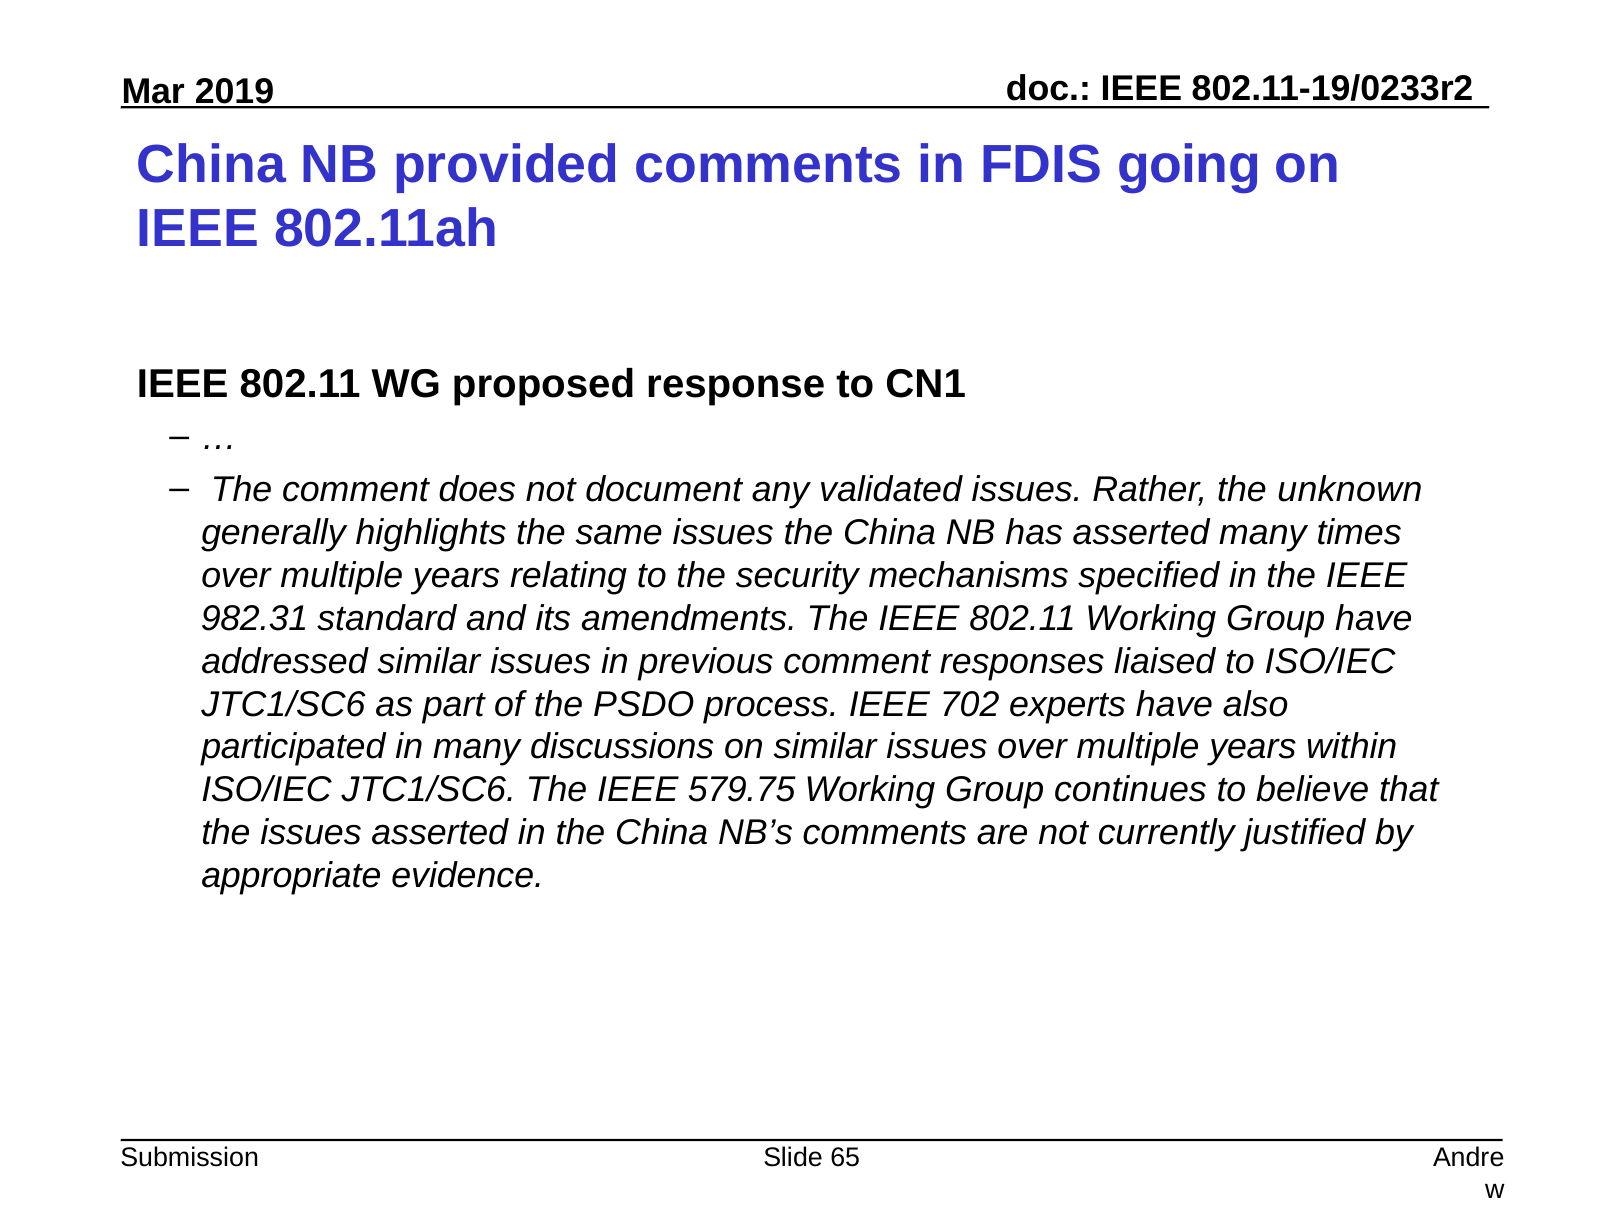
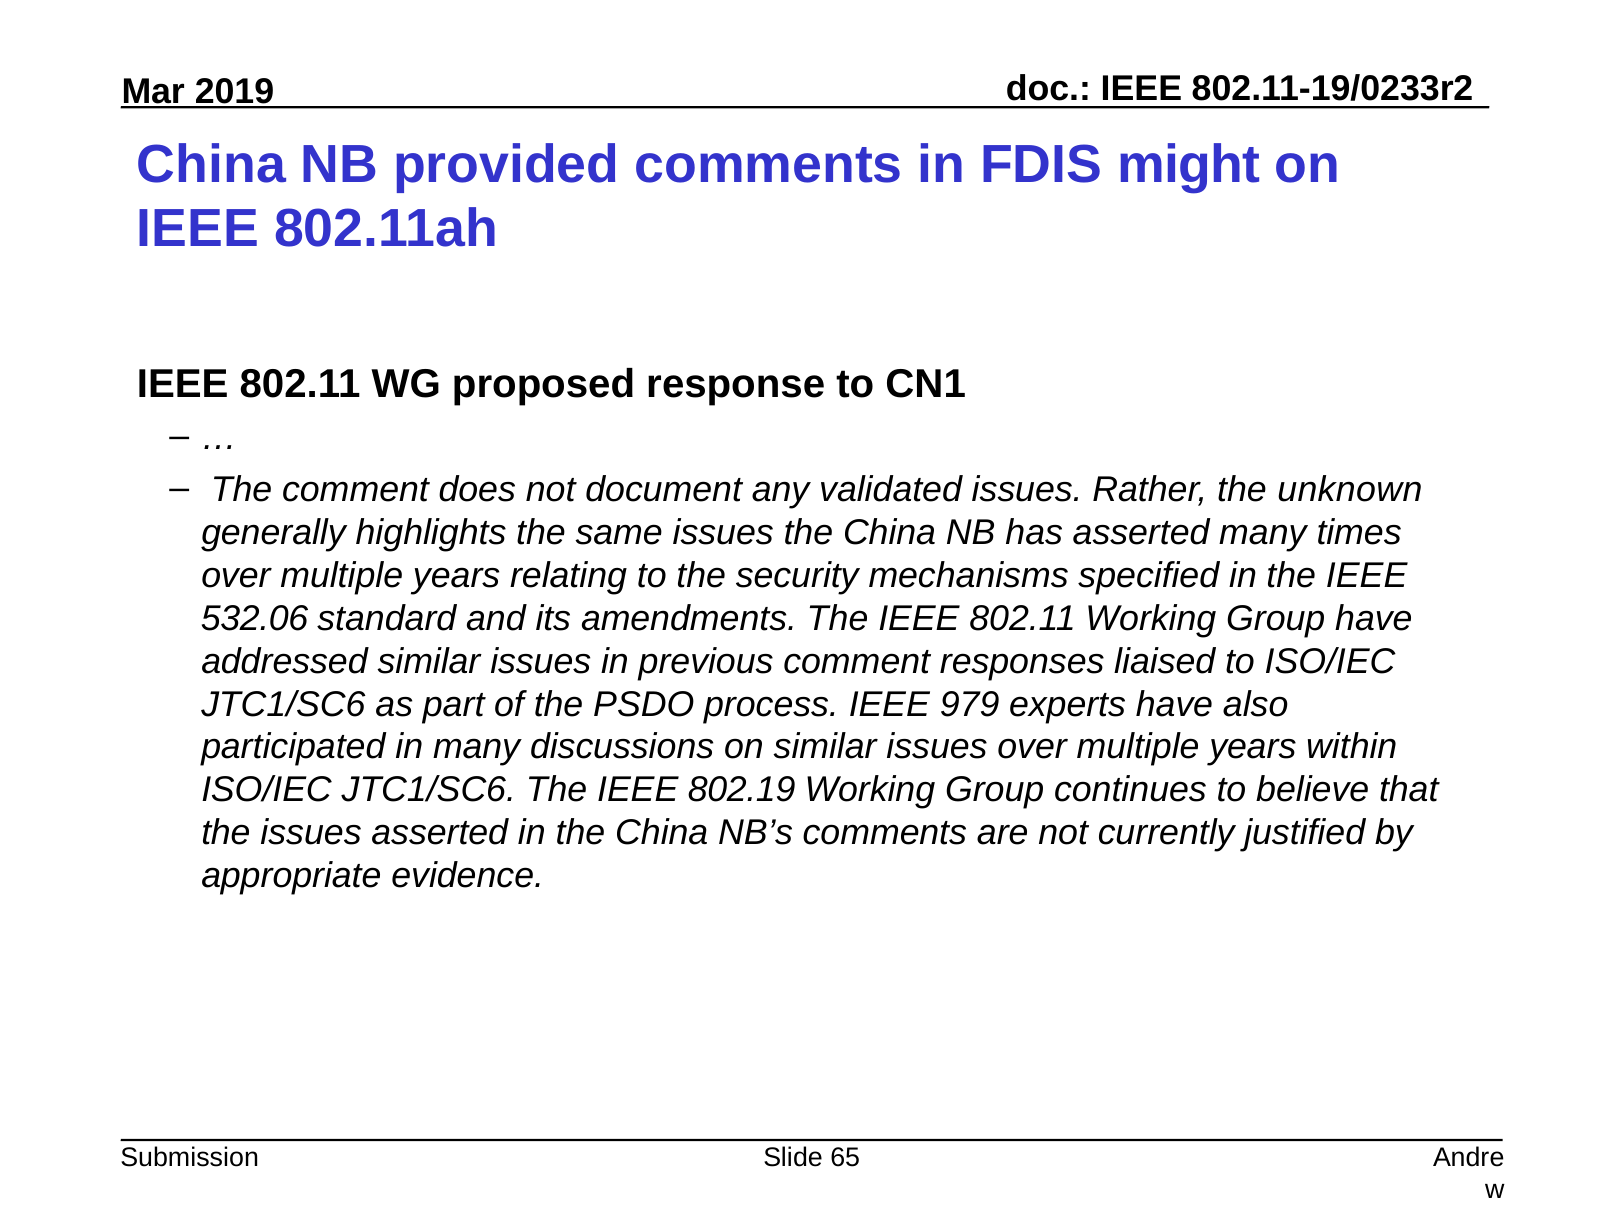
going: going -> might
982.31: 982.31 -> 532.06
702: 702 -> 979
579.75: 579.75 -> 802.19
